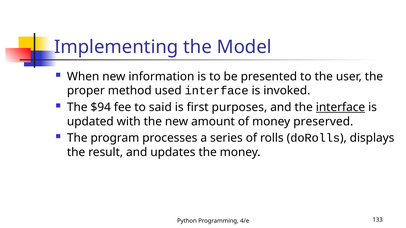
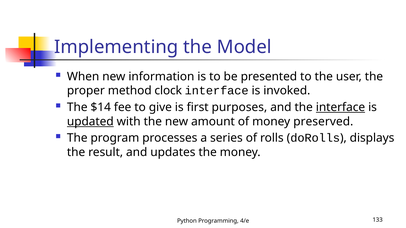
used: used -> clock
$94: $94 -> $14
said: said -> give
updated underline: none -> present
